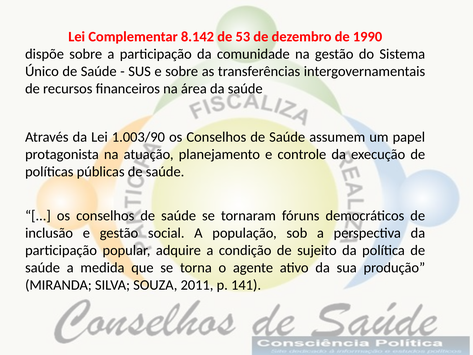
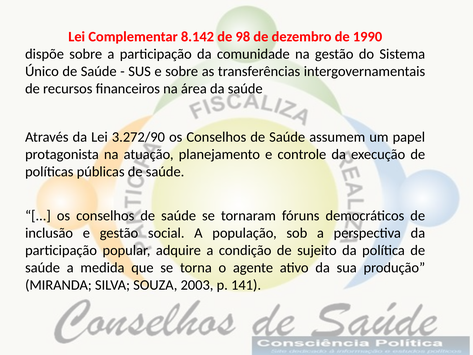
53: 53 -> 98
1.003/90: 1.003/90 -> 3.272/90
2011: 2011 -> 2003
